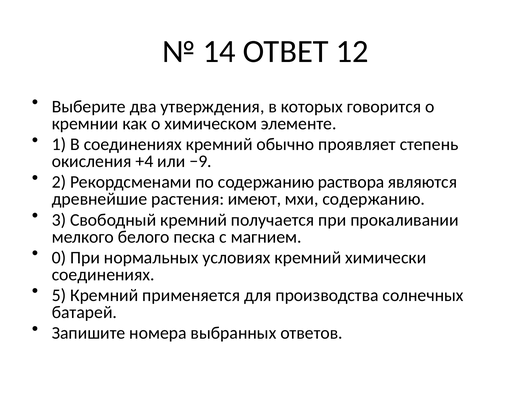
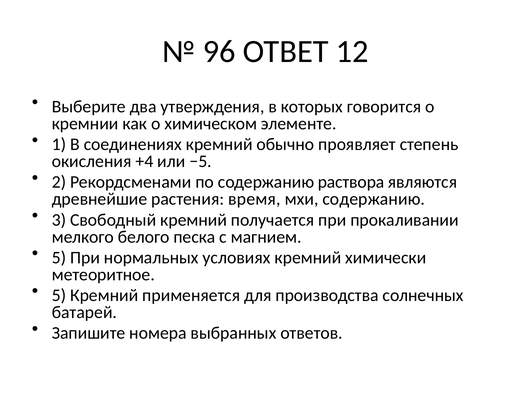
14: 14 -> 96
−9: −9 -> −5
имеют: имеют -> время
0 at (59, 258): 0 -> 5
соединениях at (103, 275): соединениях -> метеоритное
